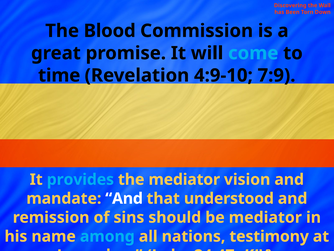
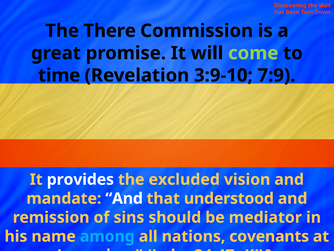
Blood: Blood -> There
come colour: light blue -> light green
4:9-10: 4:9-10 -> 3:9-10
provides colour: light blue -> white
the mediator: mediator -> excluded
testimony: testimony -> covenants
